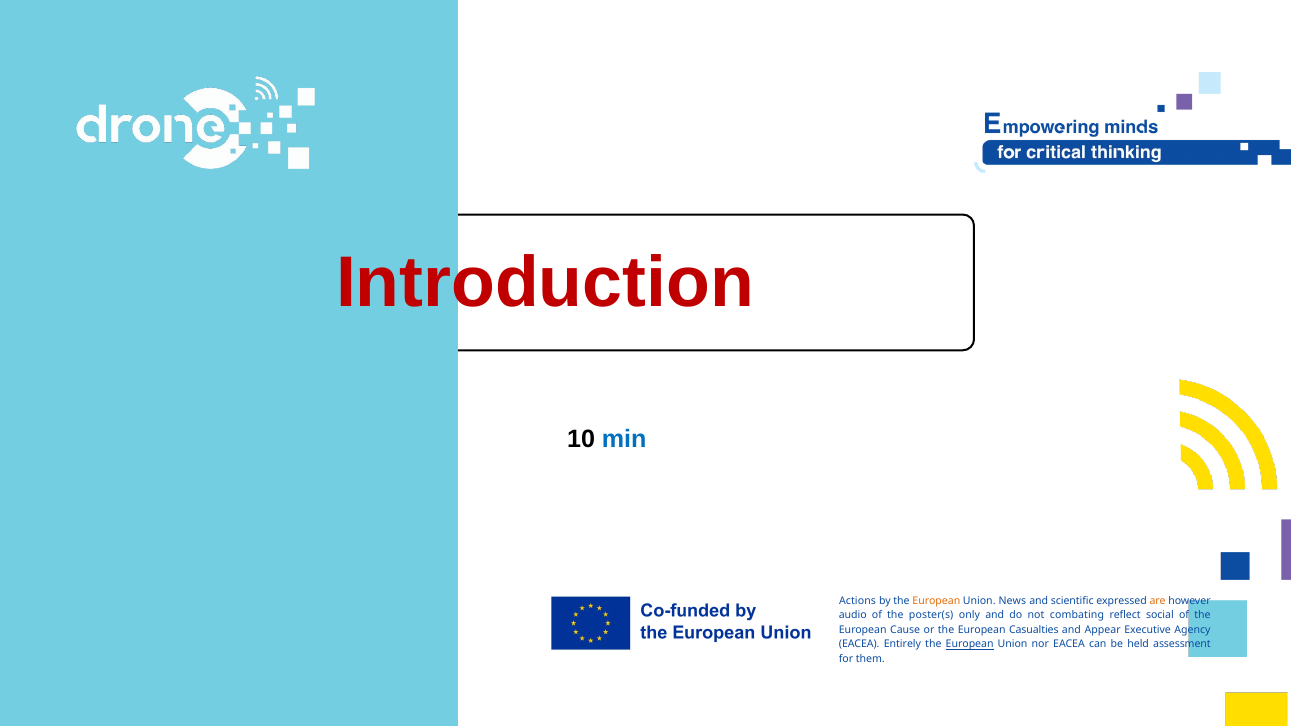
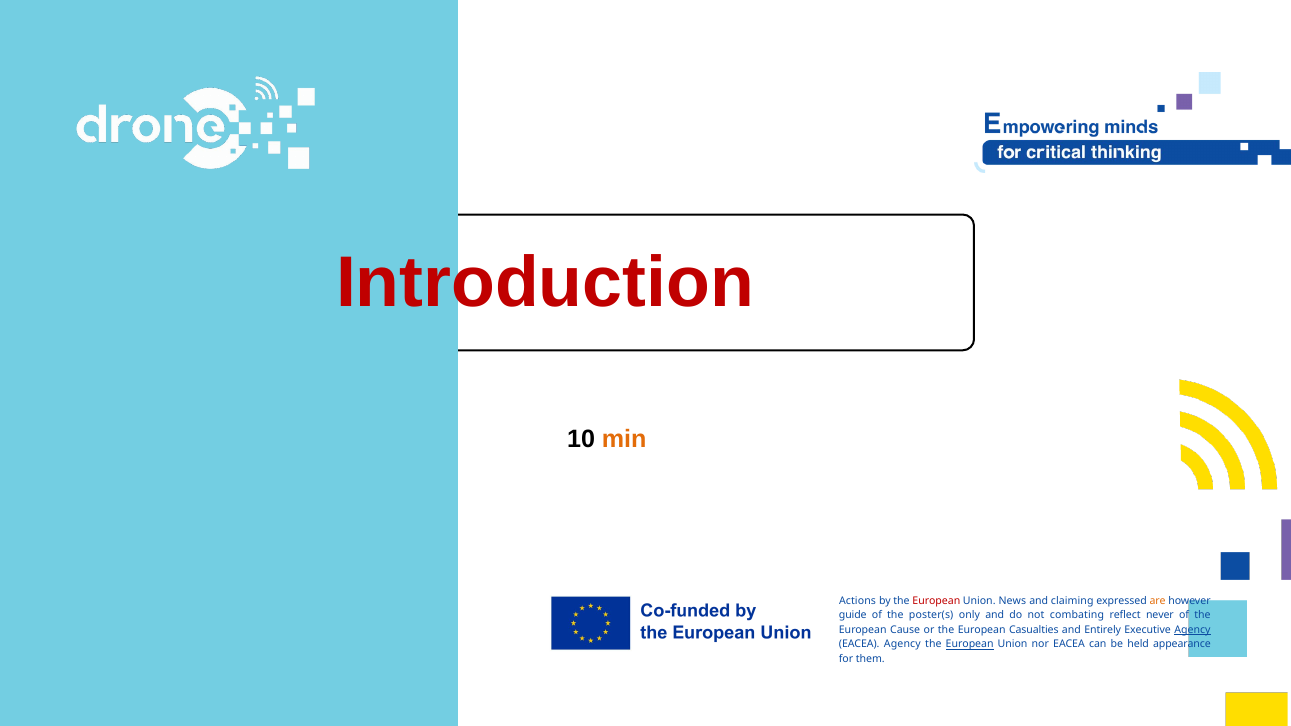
min colour: blue -> orange
European at (936, 601) colour: orange -> red
scientific: scientific -> claiming
audio: audio -> guide
social: social -> never
Appear: Appear -> Entirely
Agency at (1193, 630) underline: none -> present
EACEA Entirely: Entirely -> Agency
assessment: assessment -> appearance
